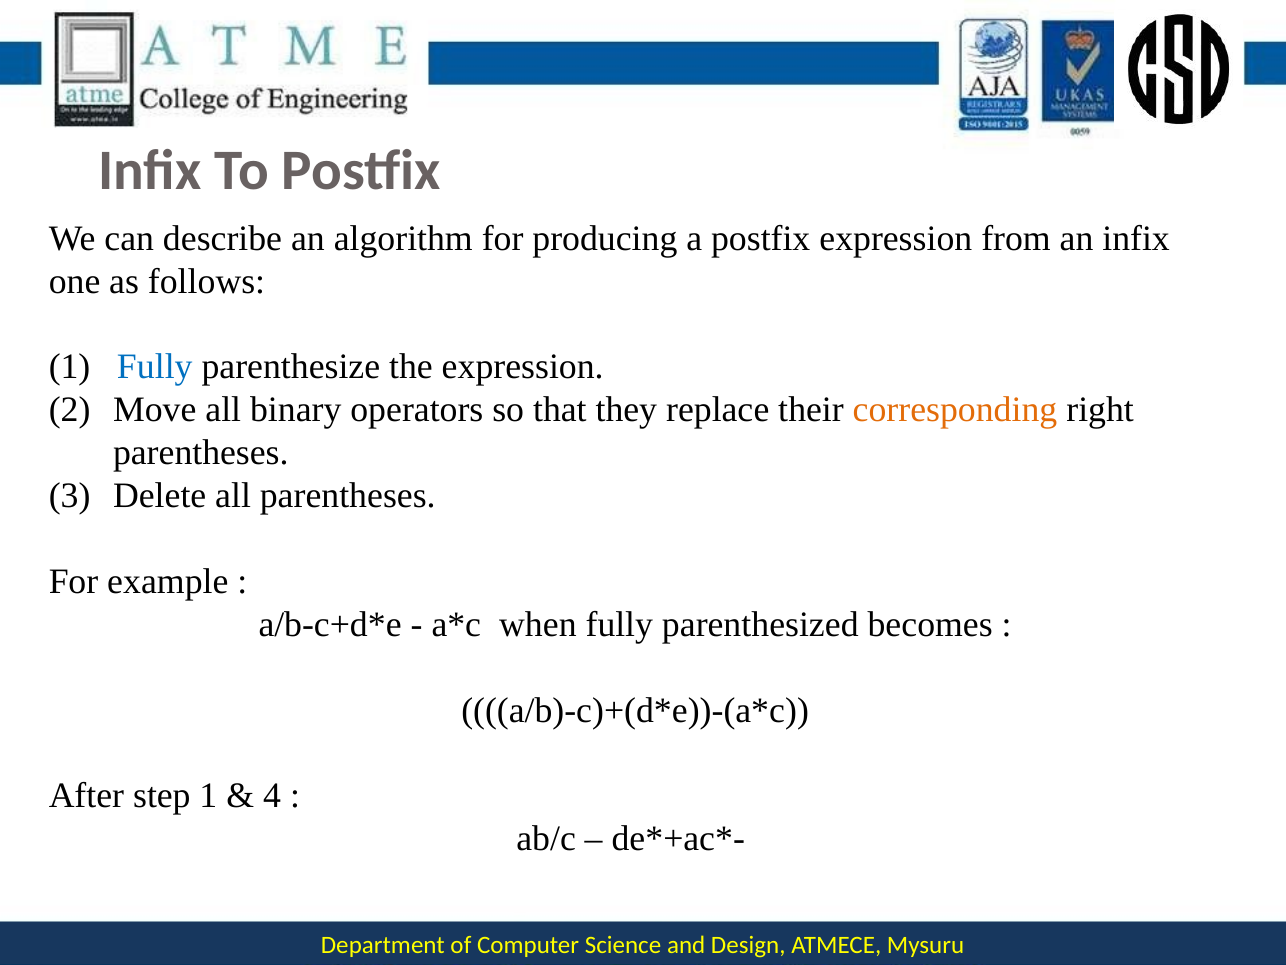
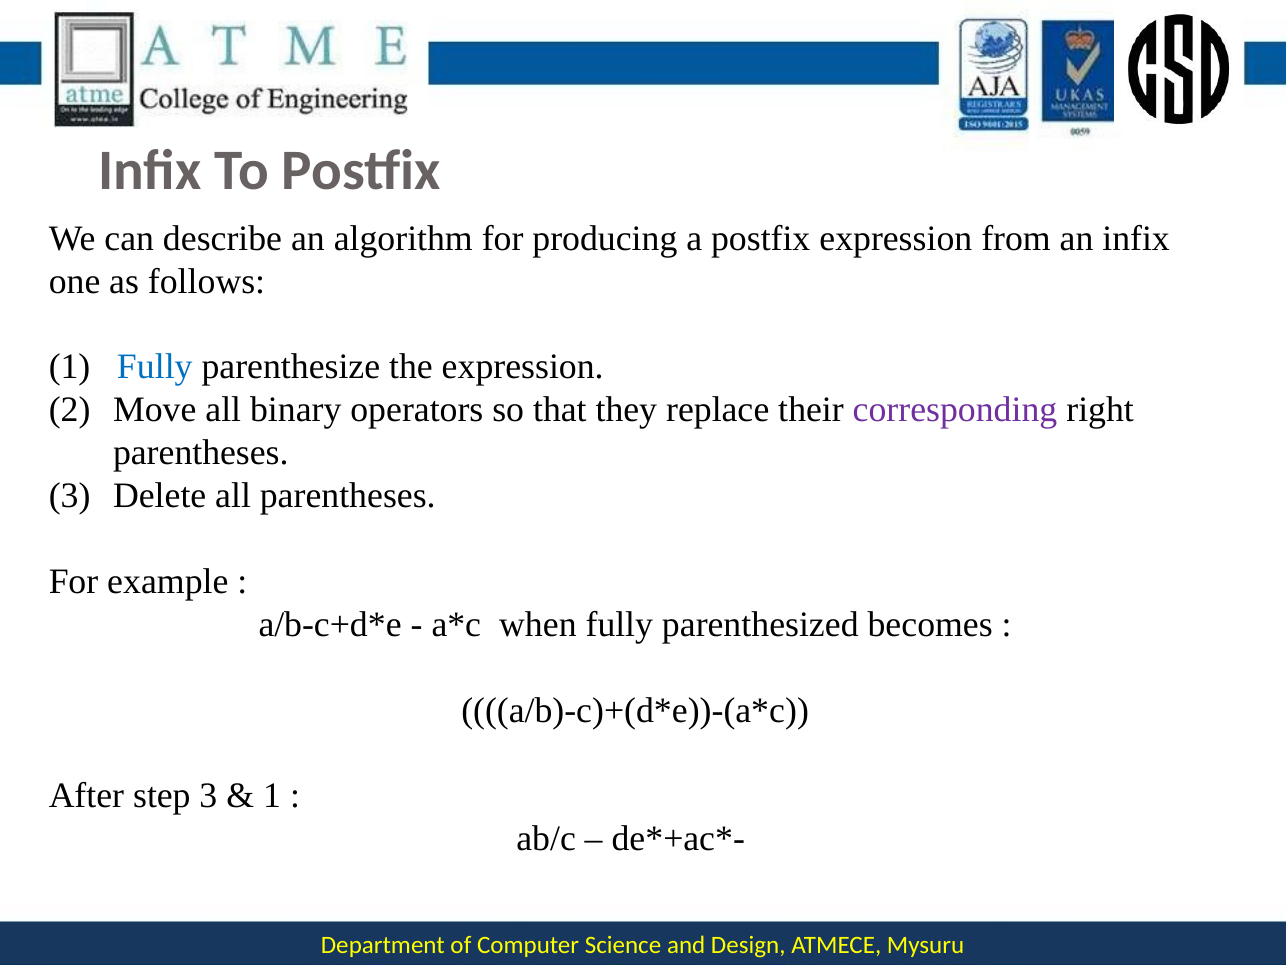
corresponding colour: orange -> purple
step 1: 1 -> 3
4 at (272, 796): 4 -> 1
